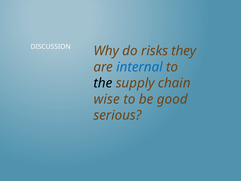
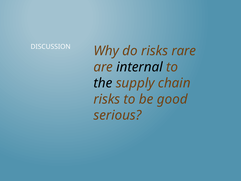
they: they -> rare
internal colour: blue -> black
wise at (107, 99): wise -> risks
